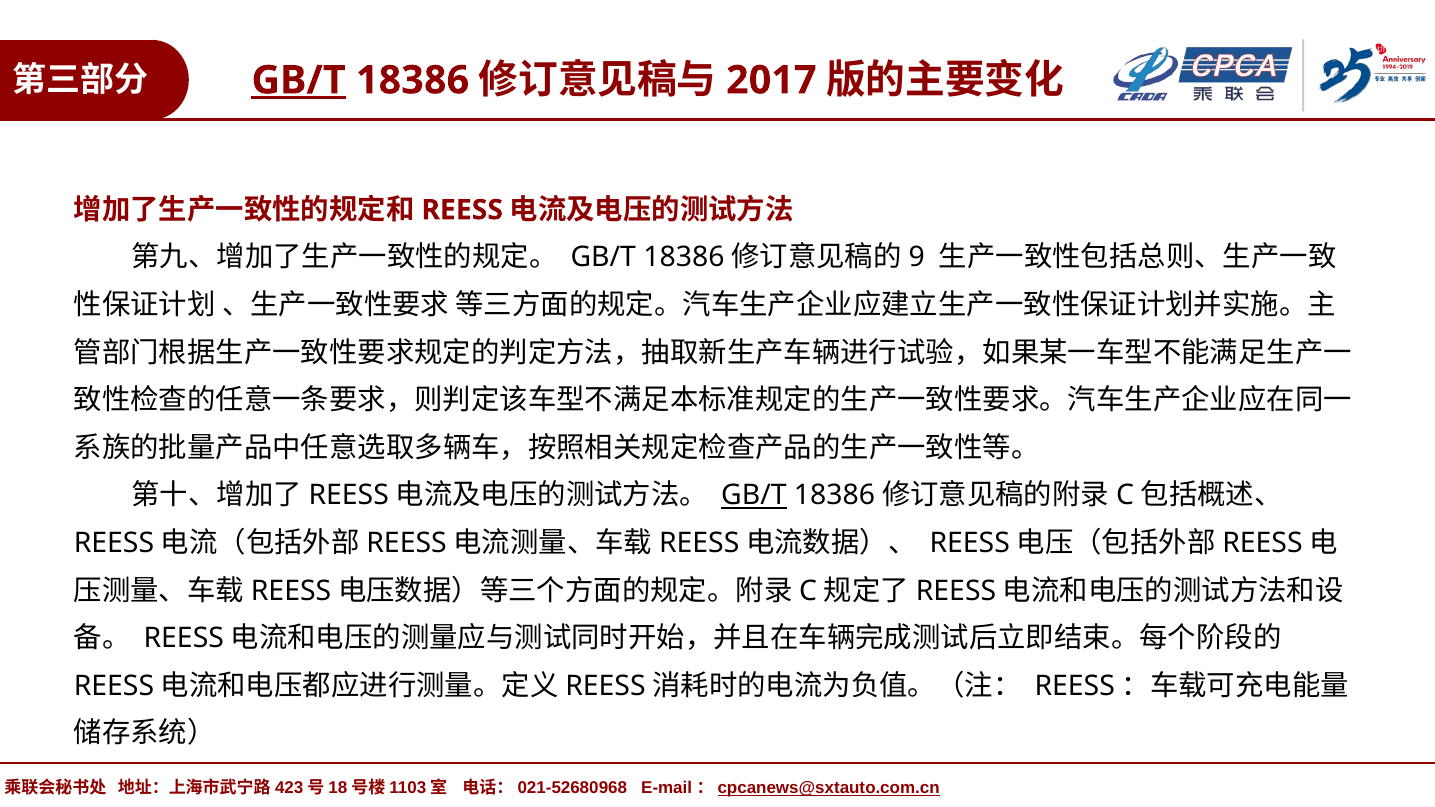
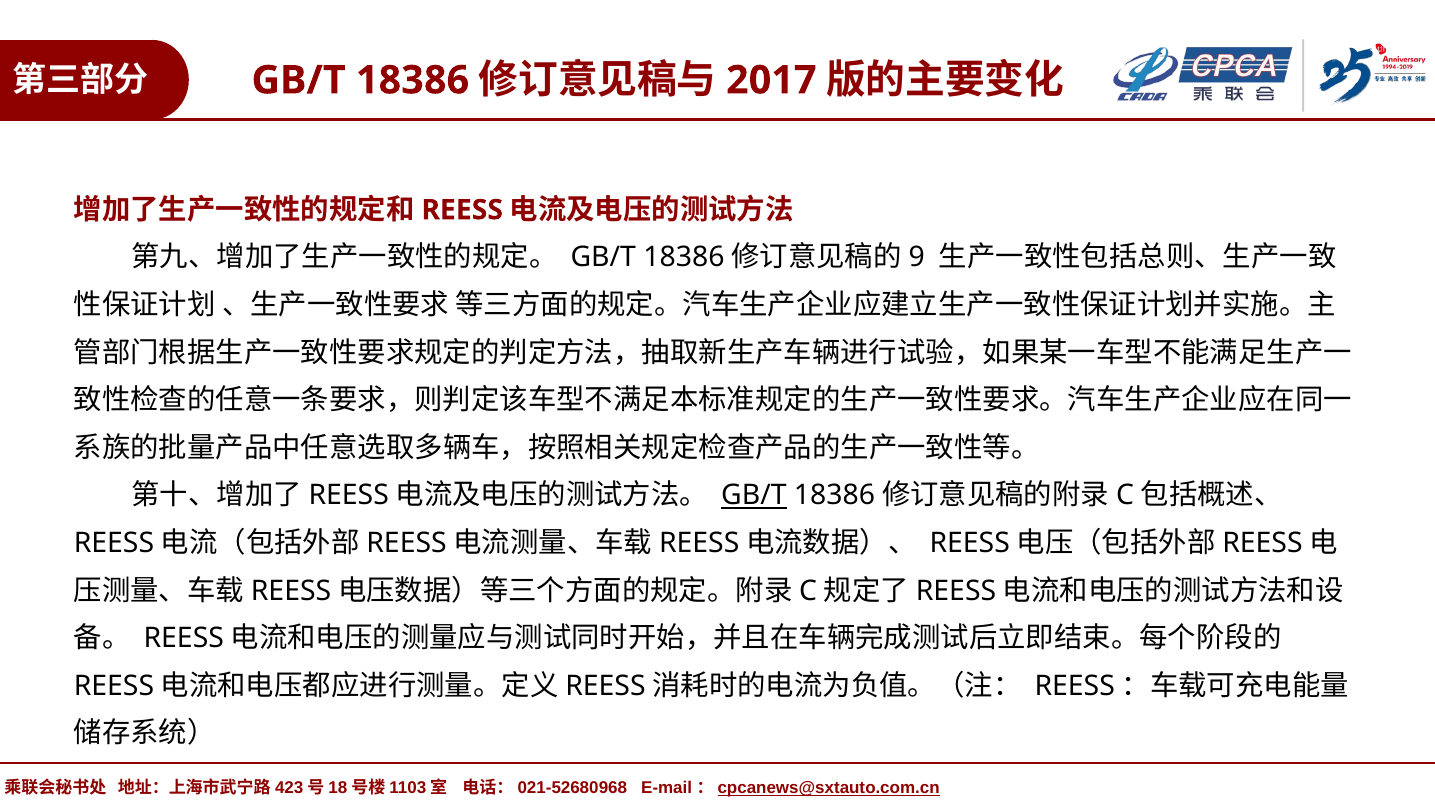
GB/T at (299, 80) underline: present -> none
